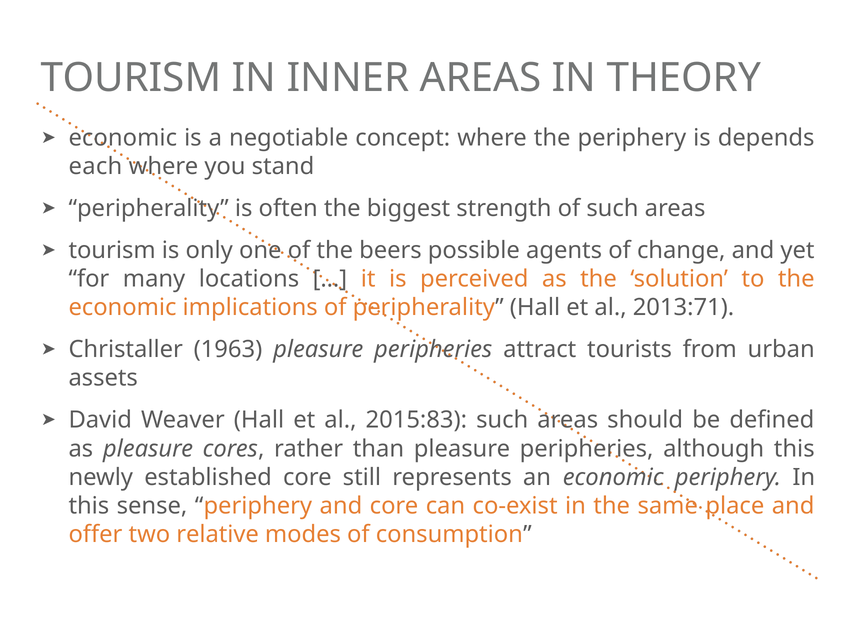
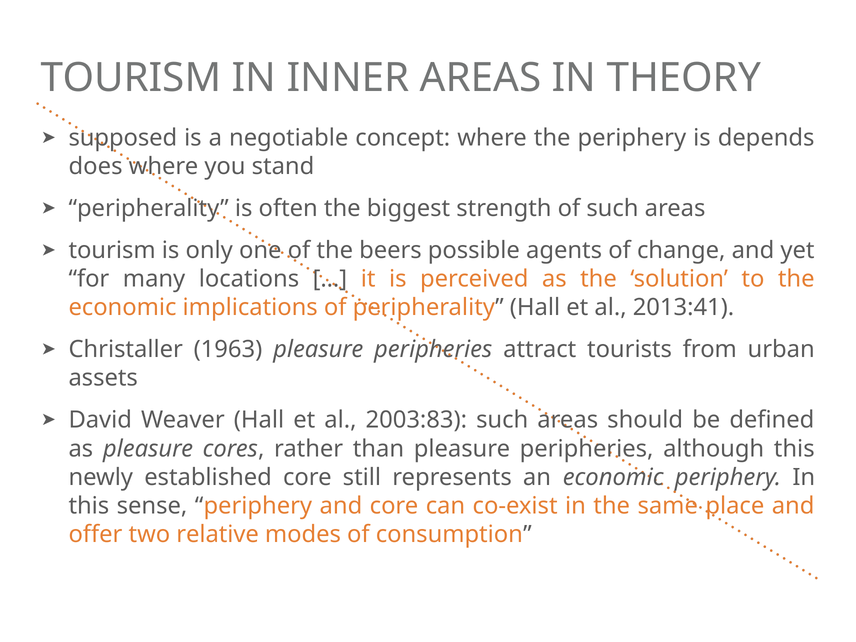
economic at (123, 138): economic -> supposed
each: each -> does
2013:71: 2013:71 -> 2013:41
2015:83: 2015:83 -> 2003:83
